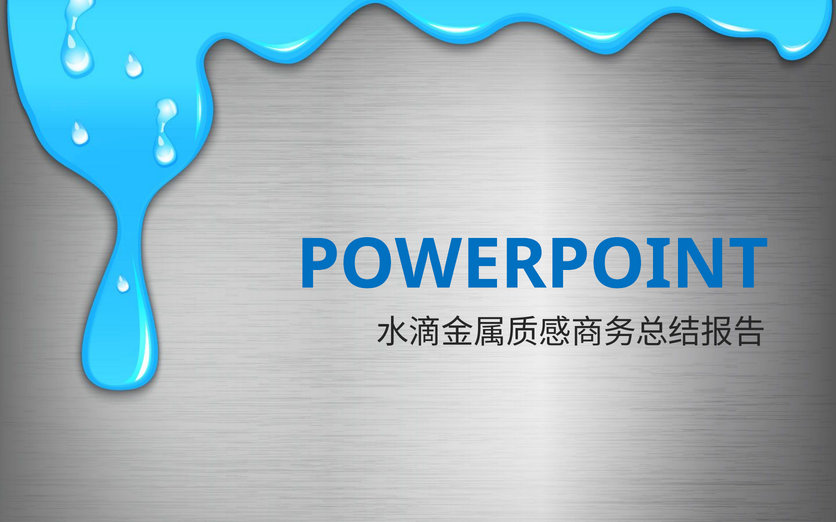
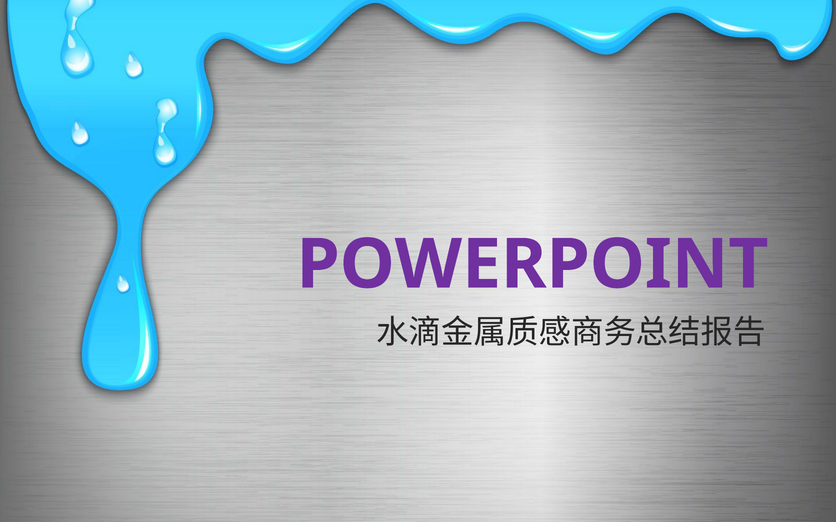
POWERPOINT colour: blue -> purple
